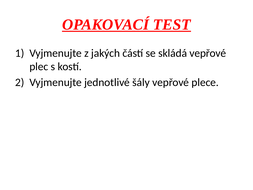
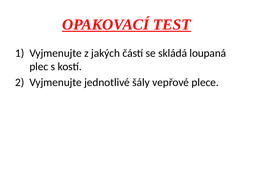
skládá vepřové: vepřové -> loupaná
